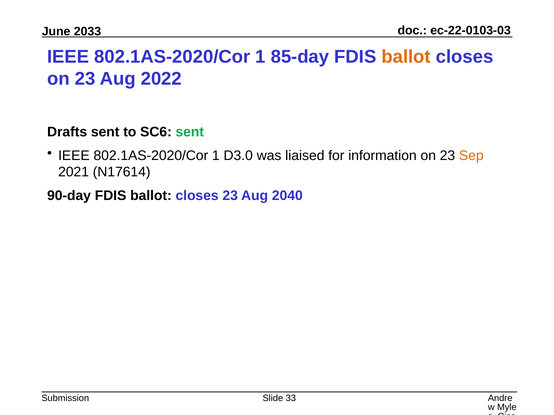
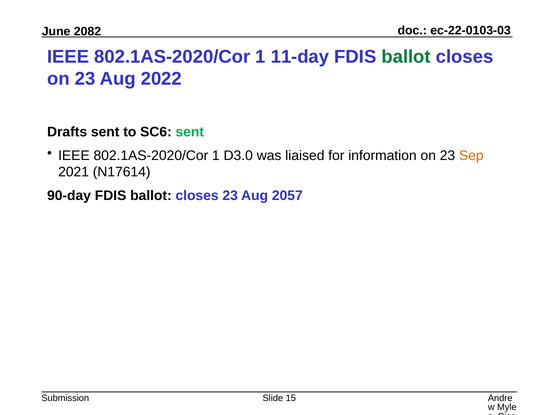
2033: 2033 -> 2082
85-day: 85-day -> 11-day
ballot at (406, 57) colour: orange -> green
2040: 2040 -> 2057
33: 33 -> 15
